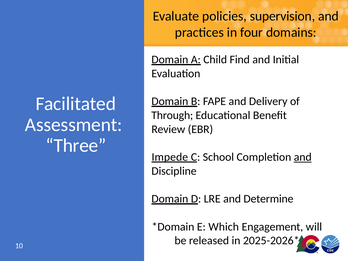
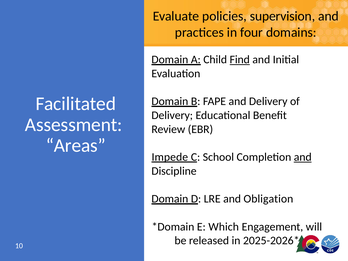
Find underline: none -> present
Through at (172, 115): Through -> Delivery
Three: Three -> Areas
Determine: Determine -> Obligation
